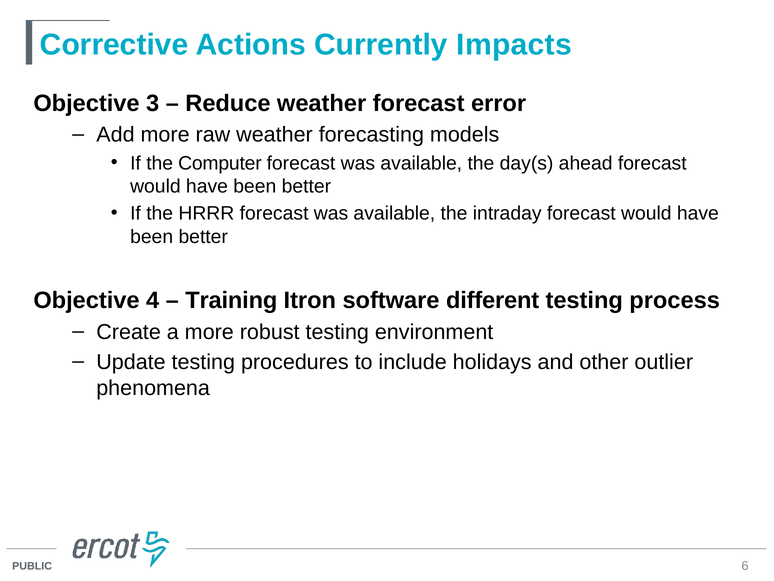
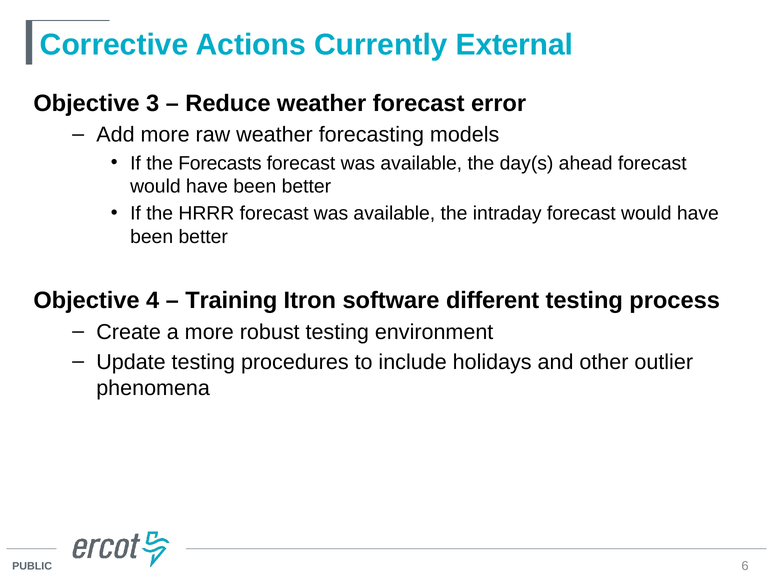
Impacts: Impacts -> External
Computer: Computer -> Forecasts
